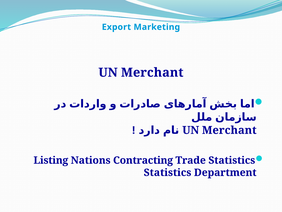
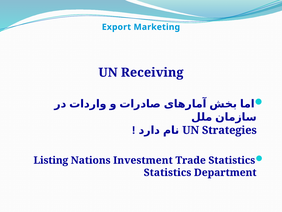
Merchant at (152, 72): Merchant -> Receiving
Merchant at (229, 130): Merchant -> Strategies
Contracting: Contracting -> Investment
